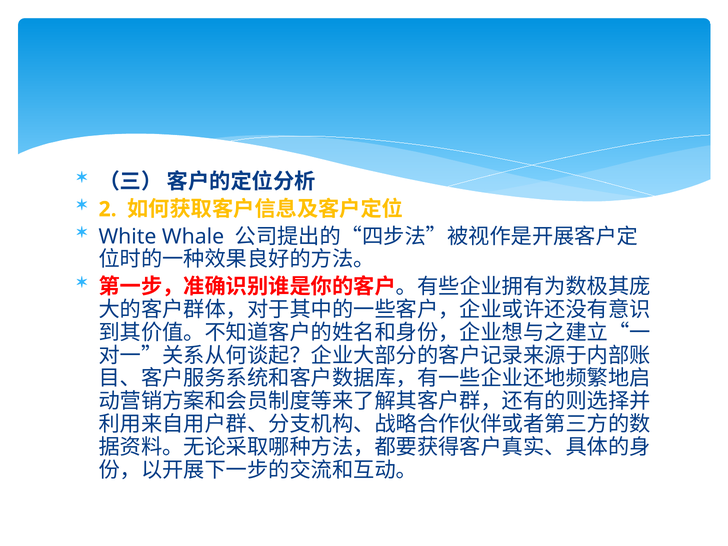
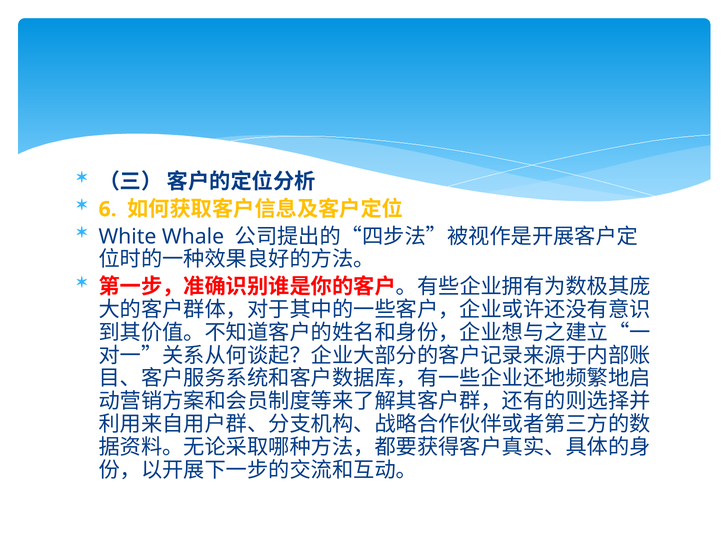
2: 2 -> 6
